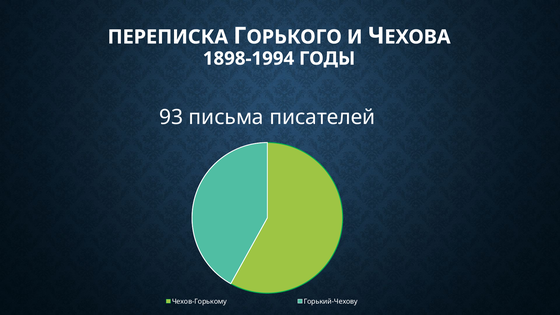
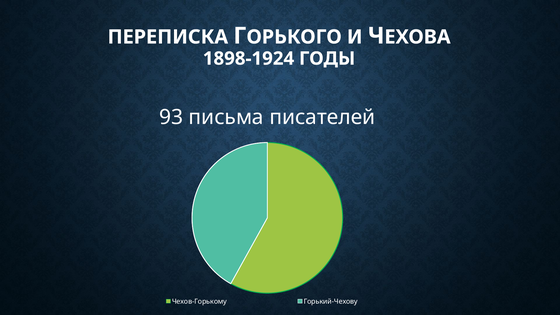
1898-1994: 1898-1994 -> 1898-1924
